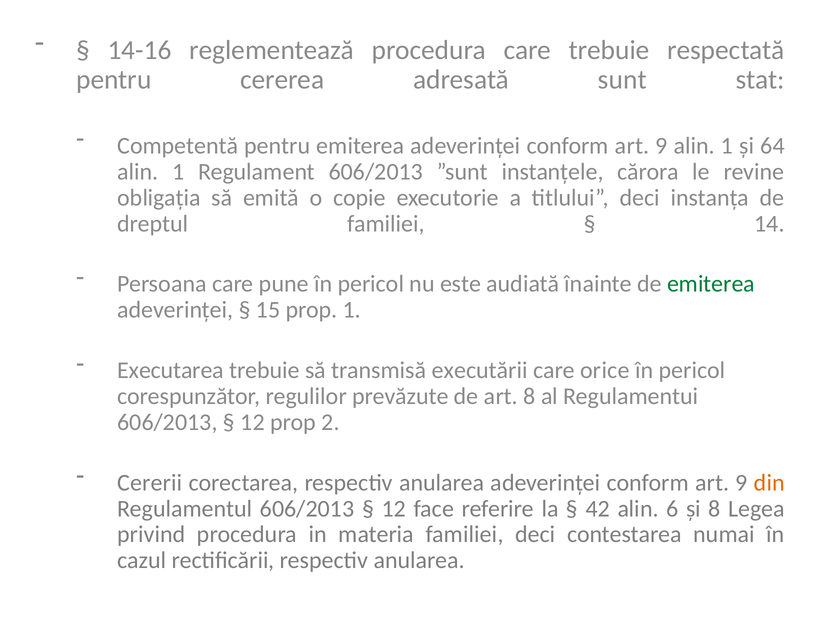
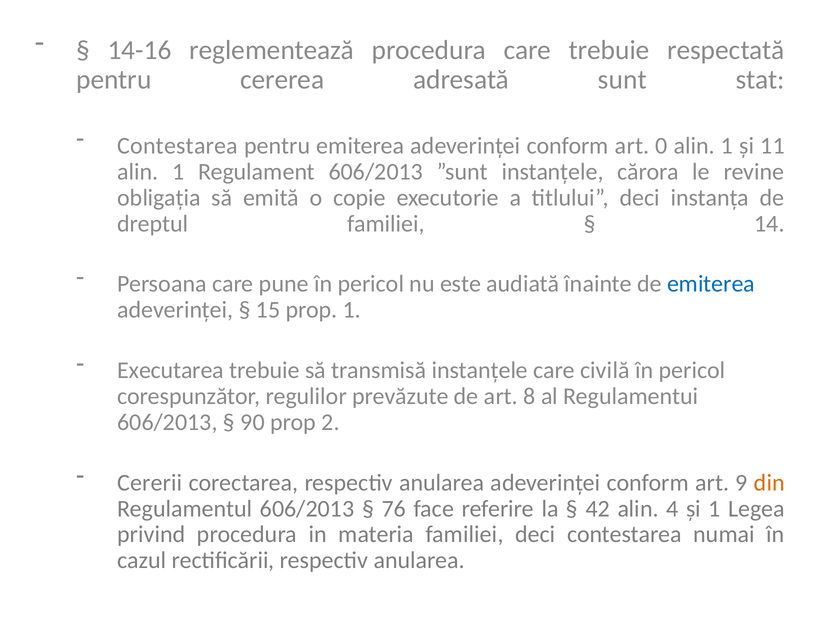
Competentă at (178, 146): Competentă -> Contestarea
9 at (661, 146): 9 -> 0
64: 64 -> 11
emiterea at (711, 284) colour: green -> blue
transmisă executării: executării -> instanțele
orice: orice -> civilă
12 at (252, 422): 12 -> 90
12 at (394, 509): 12 -> 76
6: 6 -> 4
și 8: 8 -> 1
